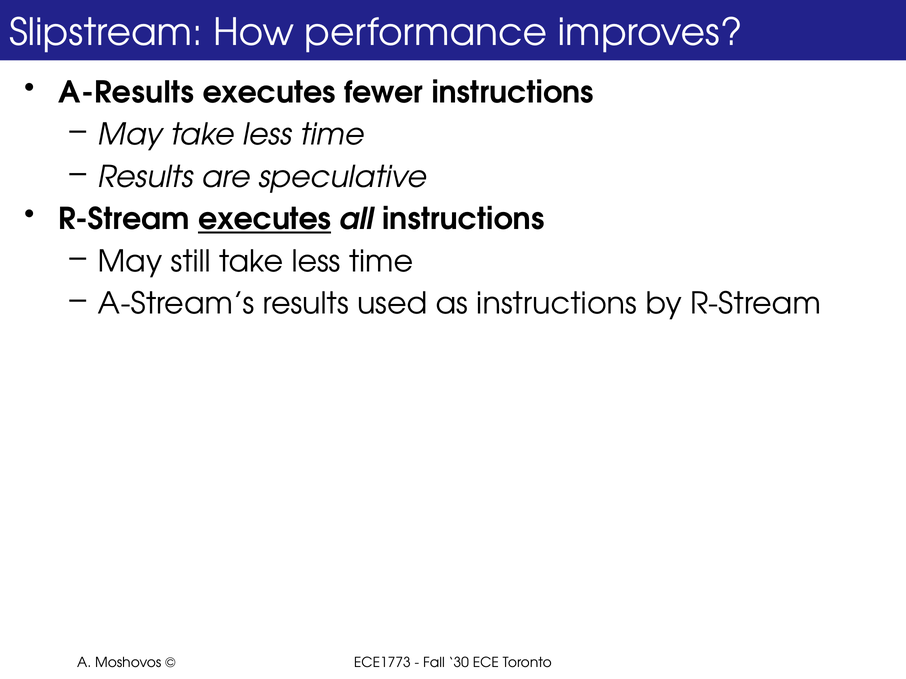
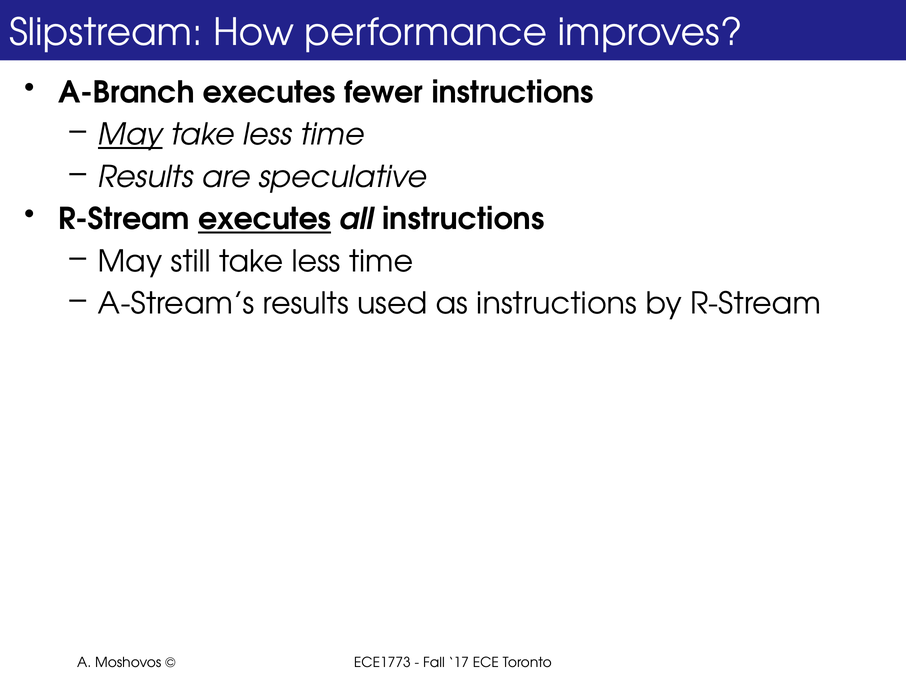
A-Results: A-Results -> A-Branch
May at (130, 135) underline: none -> present
30: 30 -> 17
